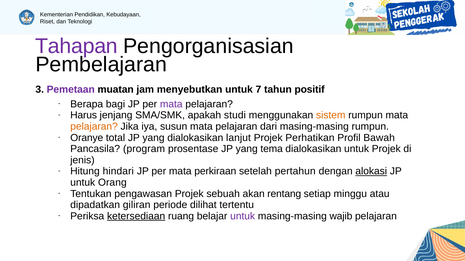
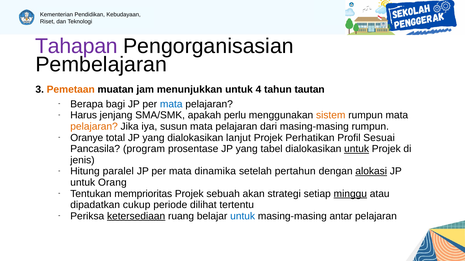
Pemetaan colour: purple -> orange
menyebutkan: menyebutkan -> menunjukkan
7: 7 -> 4
positif: positif -> tautan
mata at (171, 104) colour: purple -> blue
studi: studi -> perlu
Bawah: Bawah -> Sesuai
tema: tema -> tabel
untuk at (357, 149) underline: none -> present
hindari: hindari -> paralel
perkiraan: perkiraan -> dinamika
pengawasan: pengawasan -> memprioritas
rentang: rentang -> strategi
minggu underline: none -> present
giliran: giliran -> cukup
untuk at (243, 217) colour: purple -> blue
wajib: wajib -> antar
